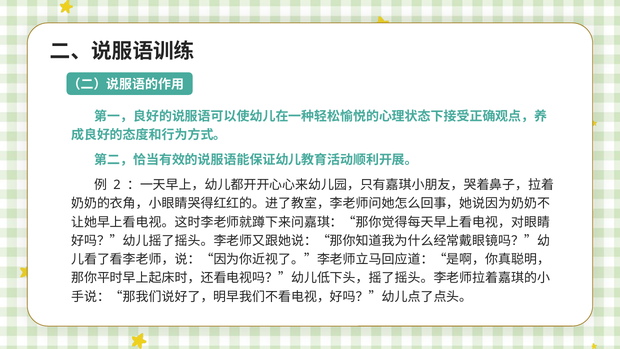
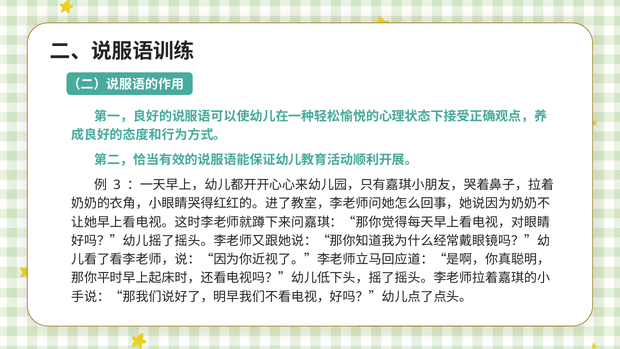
2: 2 -> 3
